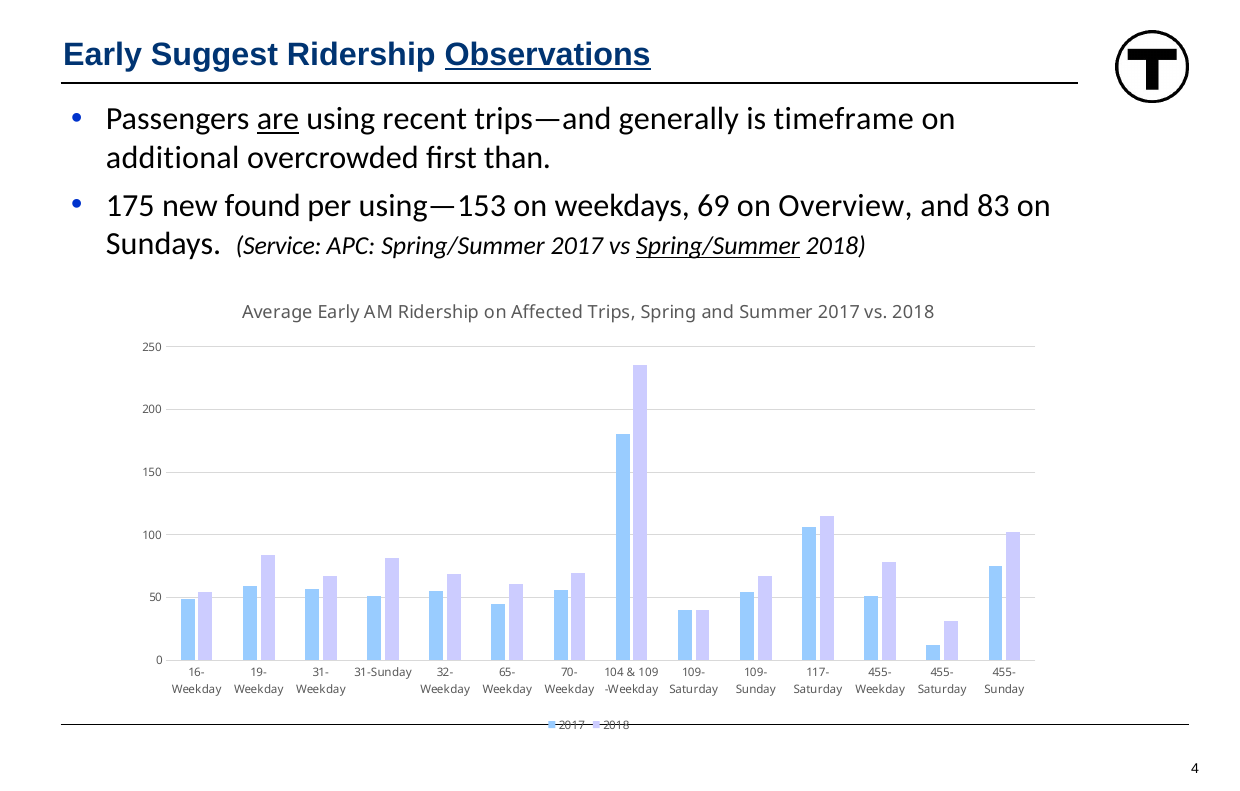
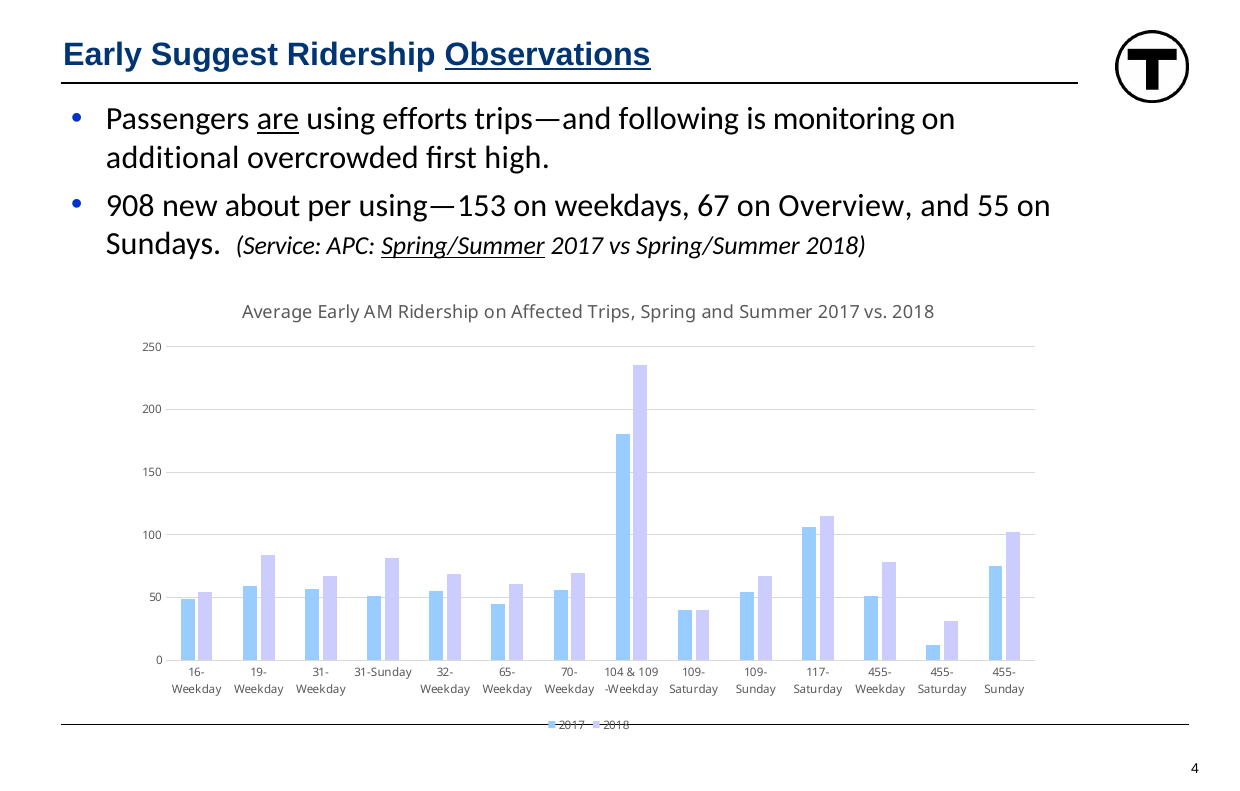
recent: recent -> efforts
generally: generally -> following
timeframe: timeframe -> monitoring
than: than -> high
175: 175 -> 908
found: found -> about
69: 69 -> 67
83: 83 -> 55
Spring/Summer at (463, 246) underline: none -> present
Spring/Summer at (718, 246) underline: present -> none
